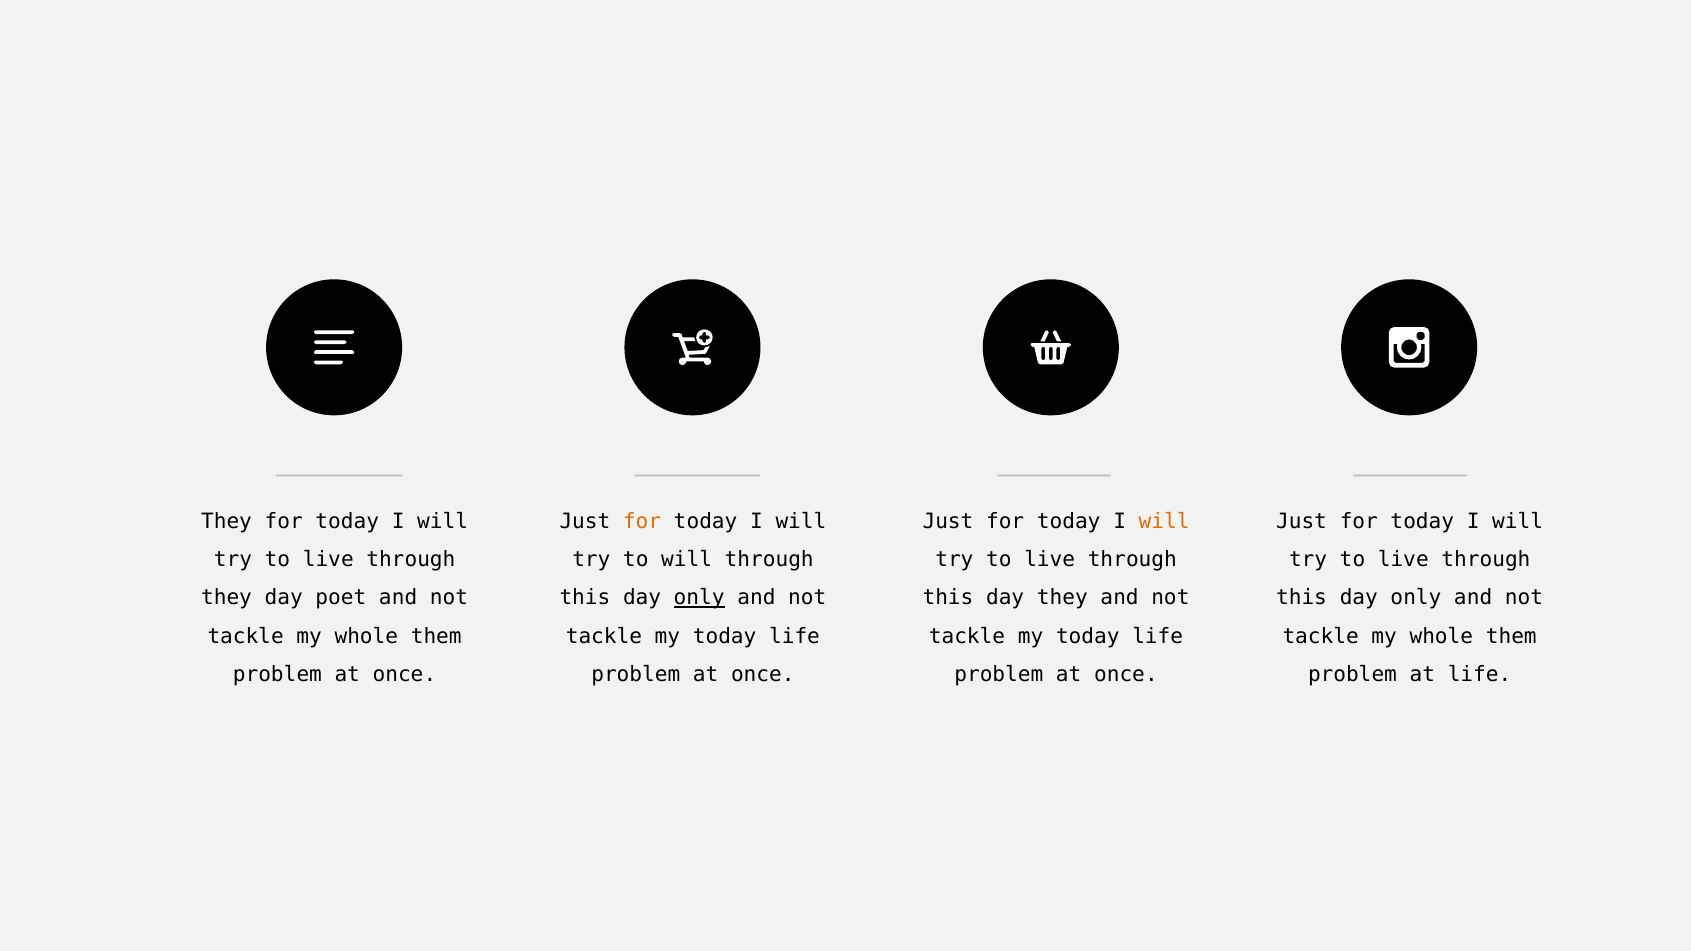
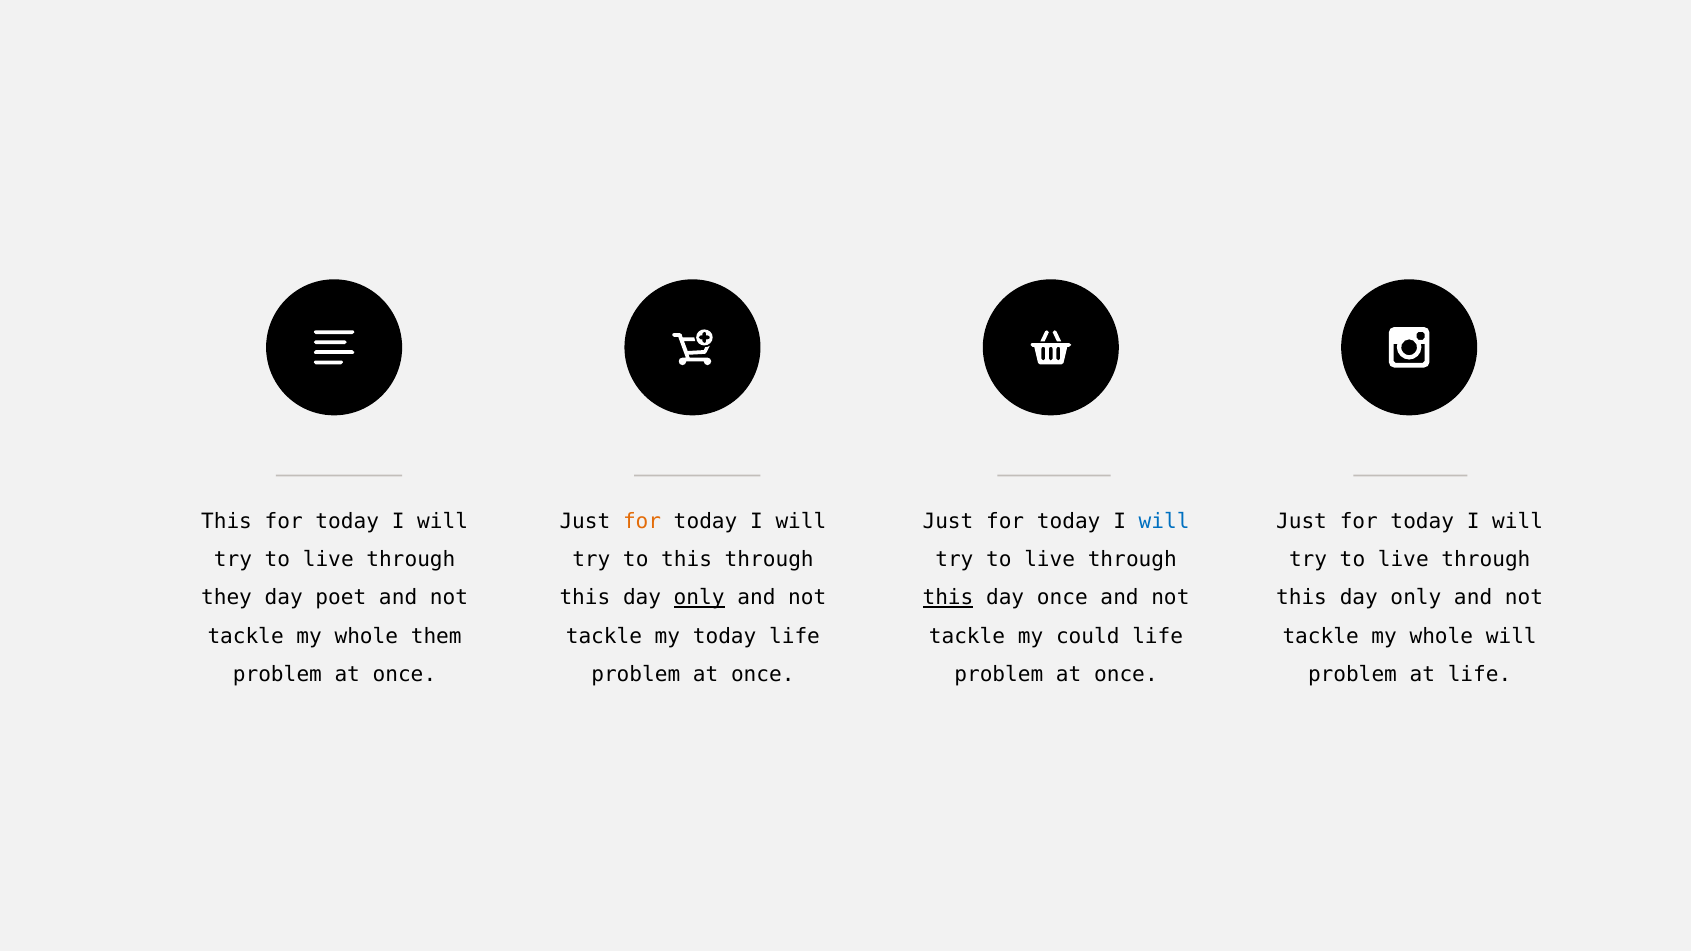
They at (227, 522): They -> This
will at (1164, 522) colour: orange -> blue
to will: will -> this
this at (948, 598) underline: none -> present
day they: they -> once
today at (1088, 636): today -> could
them at (1511, 636): them -> will
